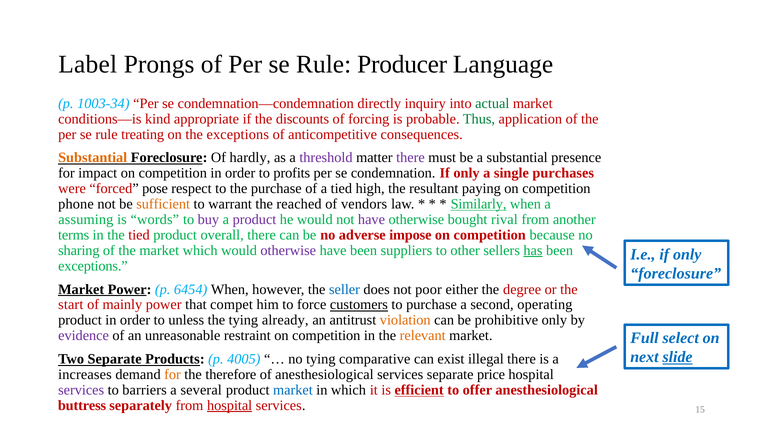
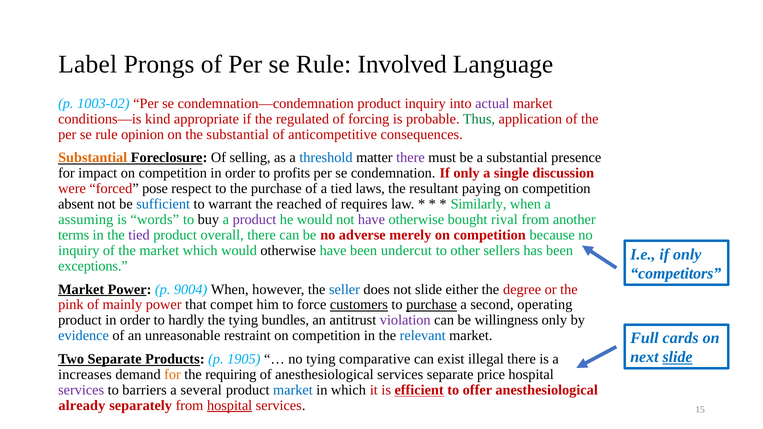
Producer: Producer -> Involved
1003-34: 1003-34 -> 1003-02
condemnation—condemnation directly: directly -> product
actual colour: green -> purple
discounts: discounts -> regulated
treating: treating -> opinion
the exceptions: exceptions -> substantial
hardly: hardly -> selling
threshold colour: purple -> blue
purchases: purchases -> discussion
high: high -> laws
phone: phone -> absent
sufficient colour: orange -> blue
vendors: vendors -> requires
Similarly underline: present -> none
buy colour: purple -> black
tied at (139, 235) colour: red -> purple
impose: impose -> merely
sharing at (79, 251): sharing -> inquiry
otherwise at (288, 251) colour: purple -> black
suppliers: suppliers -> undercut
has underline: present -> none
foreclosure at (676, 274): foreclosure -> competitors
6454: 6454 -> 9004
not poor: poor -> slide
start: start -> pink
purchase at (432, 305) underline: none -> present
unless: unless -> hardly
already: already -> bundles
violation colour: orange -> purple
prohibitive: prohibitive -> willingness
evidence colour: purple -> blue
relevant colour: orange -> blue
select: select -> cards
4005: 4005 -> 1905
therefore: therefore -> requiring
buttress: buttress -> already
